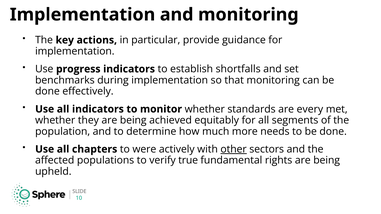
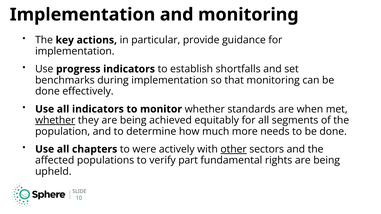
every: every -> when
whether at (55, 120) underline: none -> present
true: true -> part
